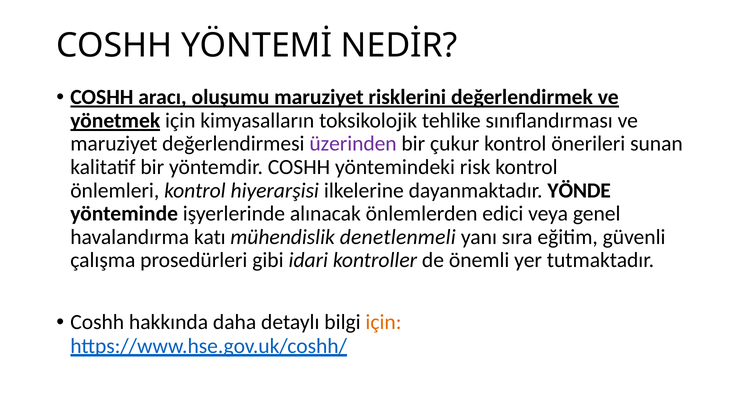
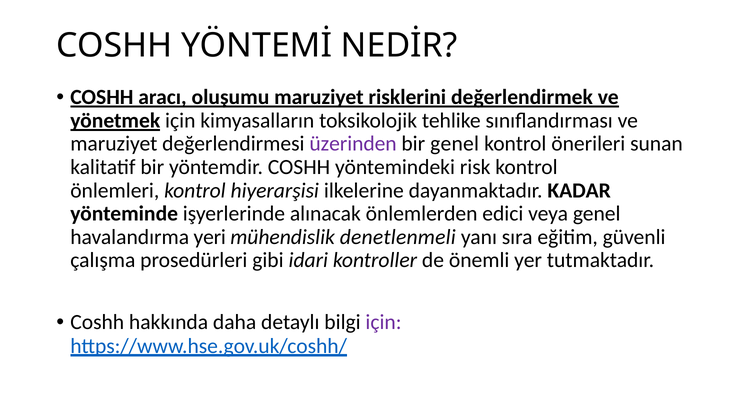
bir çukur: çukur -> genel
YÖNDE: YÖNDE -> KADAR
katı: katı -> yeri
için at (384, 323) colour: orange -> purple
